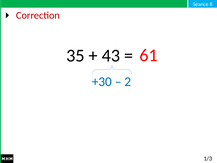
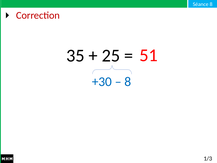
43: 43 -> 25
61: 61 -> 51
2 at (128, 82): 2 -> 8
